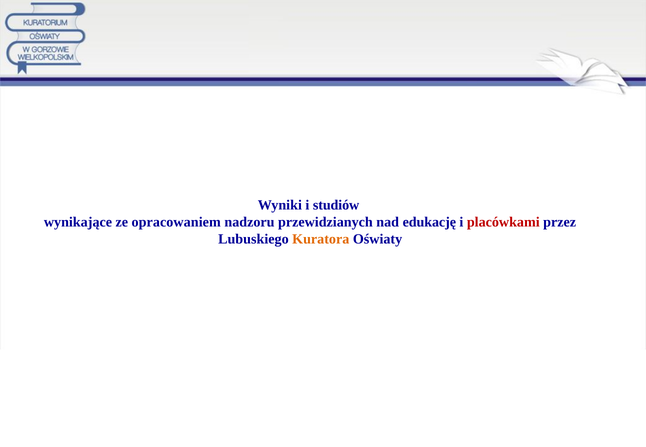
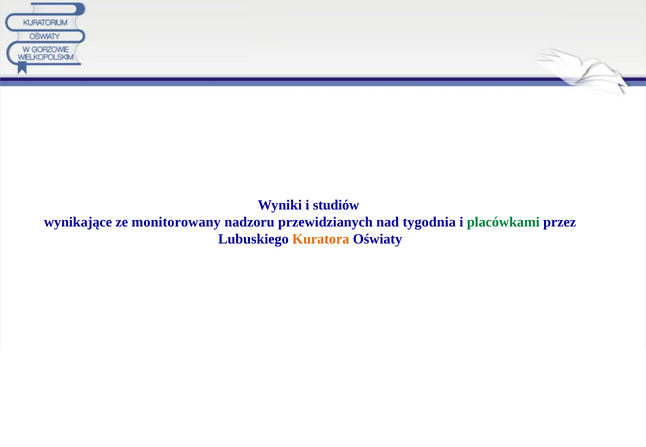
opracowaniem: opracowaniem -> monitorowany
edukację: edukację -> tygodnia
placówkami colour: red -> green
